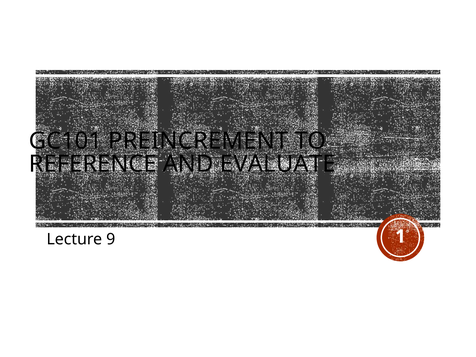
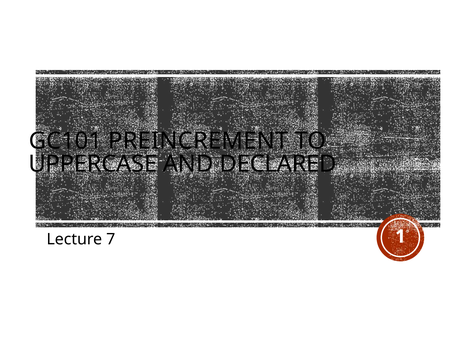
REFERENCE: REFERENCE -> UPPERCASE
EVALUATE: EVALUATE -> DECLARED
9: 9 -> 7
